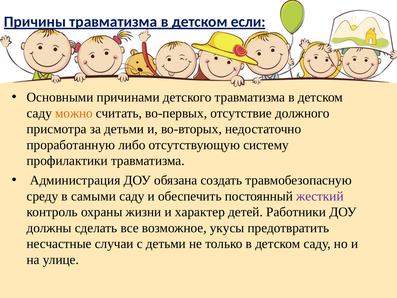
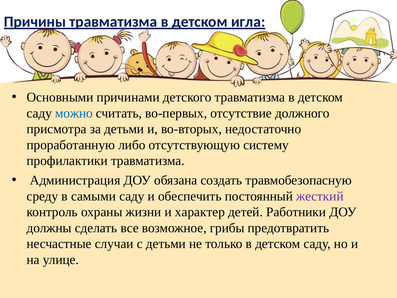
если: если -> игла
можно colour: orange -> blue
укусы: укусы -> грибы
